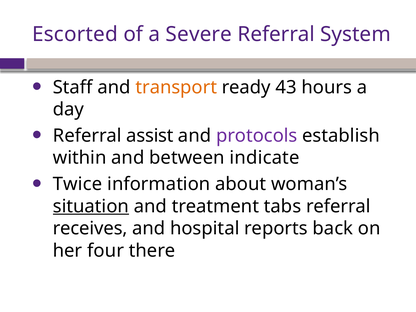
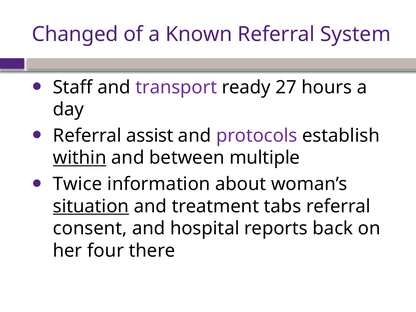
Escorted: Escorted -> Changed
Severe: Severe -> Known
transport colour: orange -> purple
43: 43 -> 27
within underline: none -> present
indicate: indicate -> multiple
receives: receives -> consent
